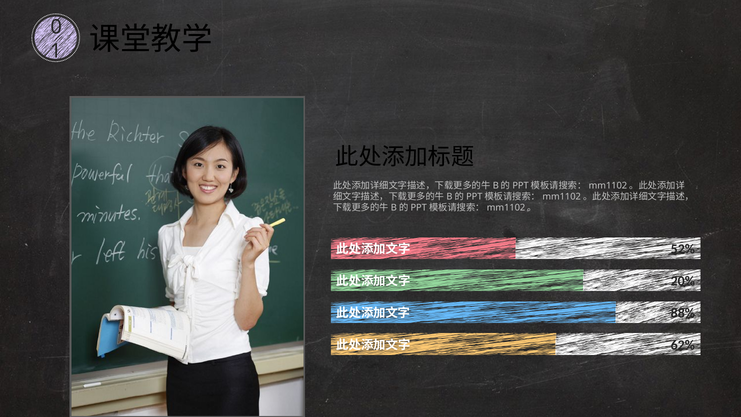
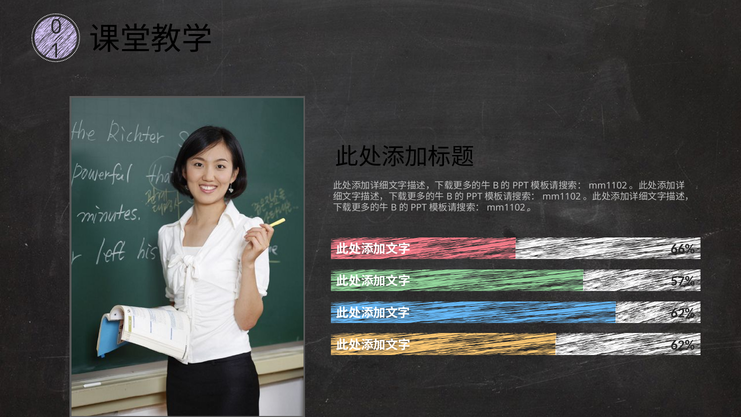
52%: 52% -> 66%
20%: 20% -> 57%
88% at (683, 313): 88% -> 62%
